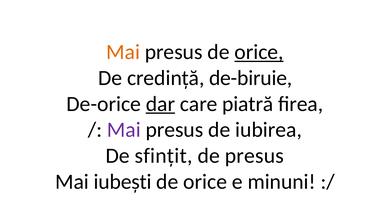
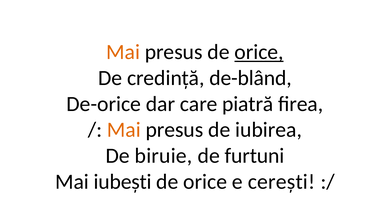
de-biruie: de-biruie -> de-blând
dar underline: present -> none
Mai at (124, 130) colour: purple -> orange
sfințit: sfințit -> biruie
de presus: presus -> furtuni
minuni: minuni -> cerești
